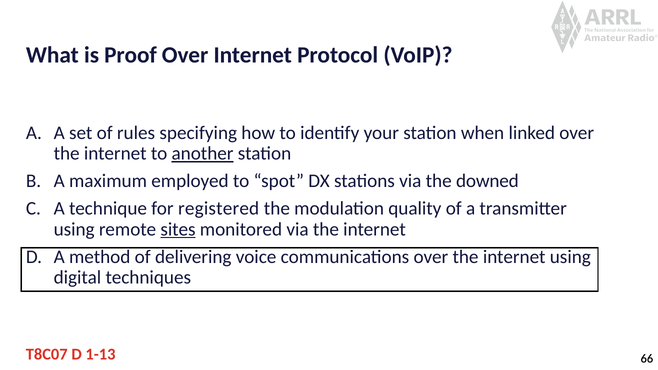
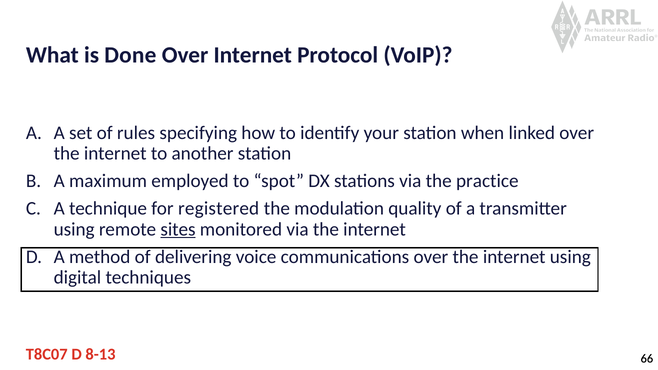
Proof: Proof -> Done
another underline: present -> none
downed: downed -> practice
1-13: 1-13 -> 8-13
